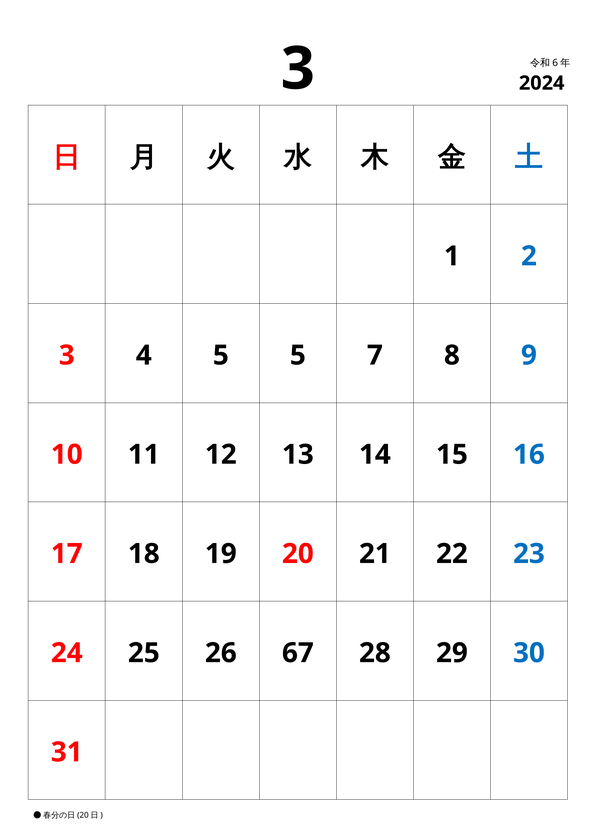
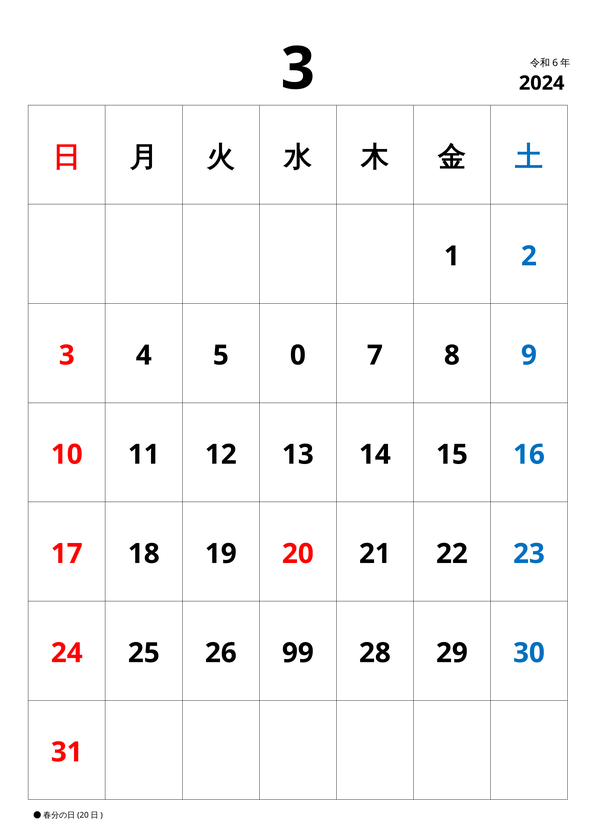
5 5: 5 -> 0
67: 67 -> 99
